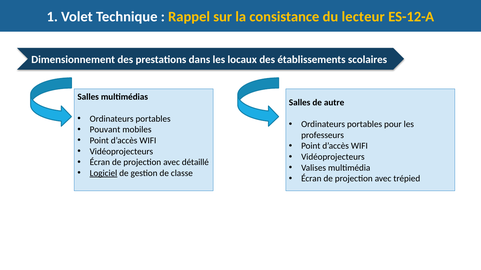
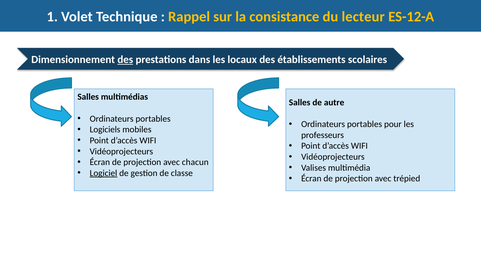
des at (125, 60) underline: none -> present
Pouvant: Pouvant -> Logiciels
détaillé: détaillé -> chacun
